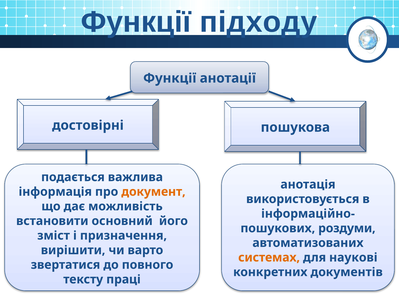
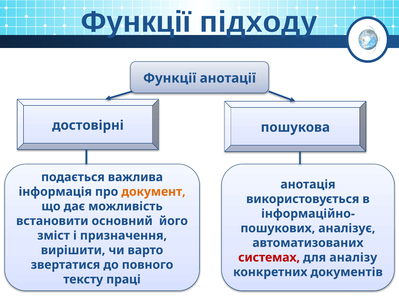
роздуми: роздуми -> аналізує
системах colour: orange -> red
наукові: наукові -> аналізу
